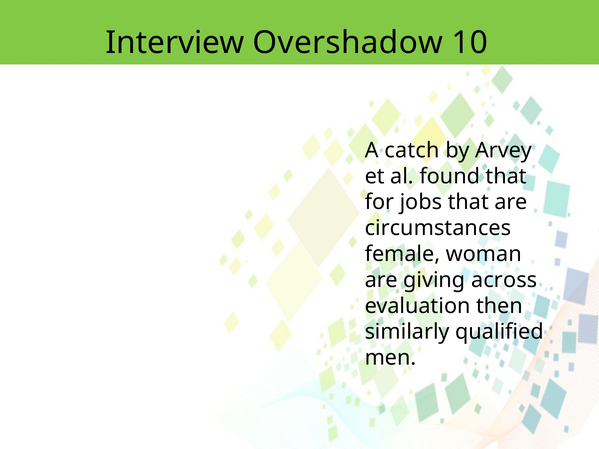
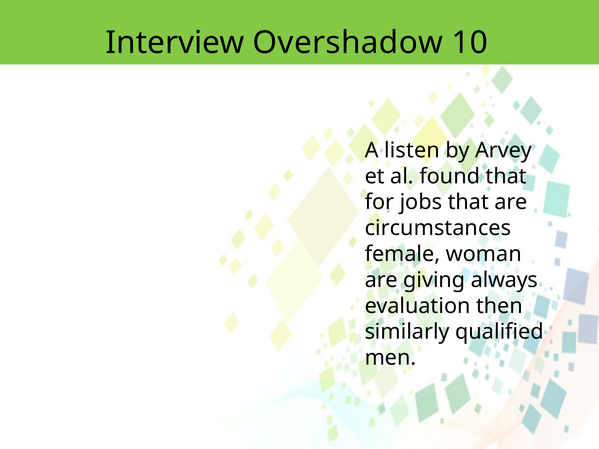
catch: catch -> listen
across: across -> always
